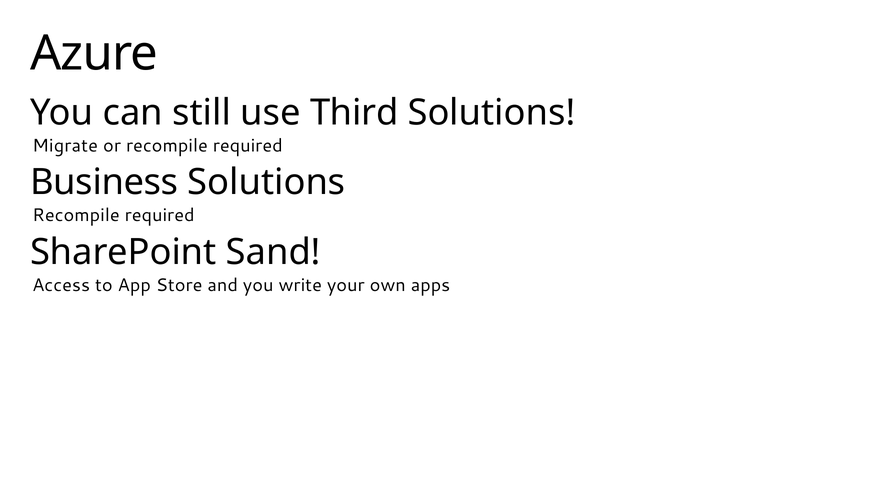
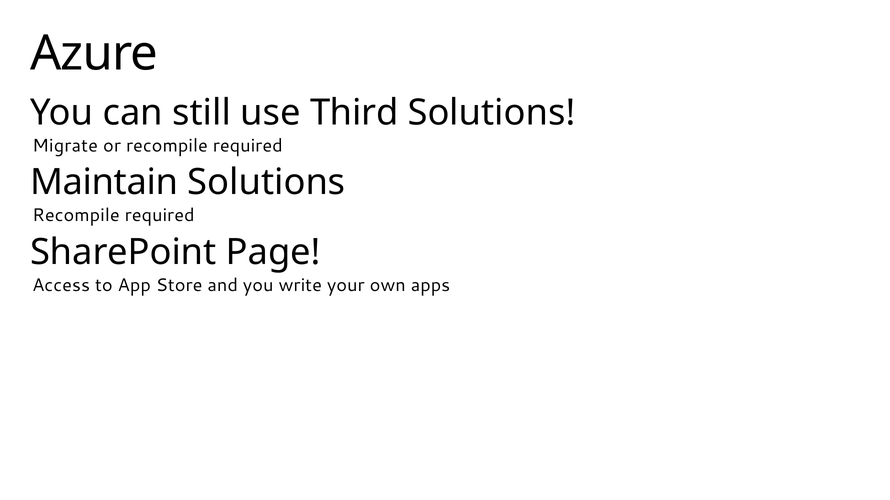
Business: Business -> Maintain
Sand: Sand -> Page
